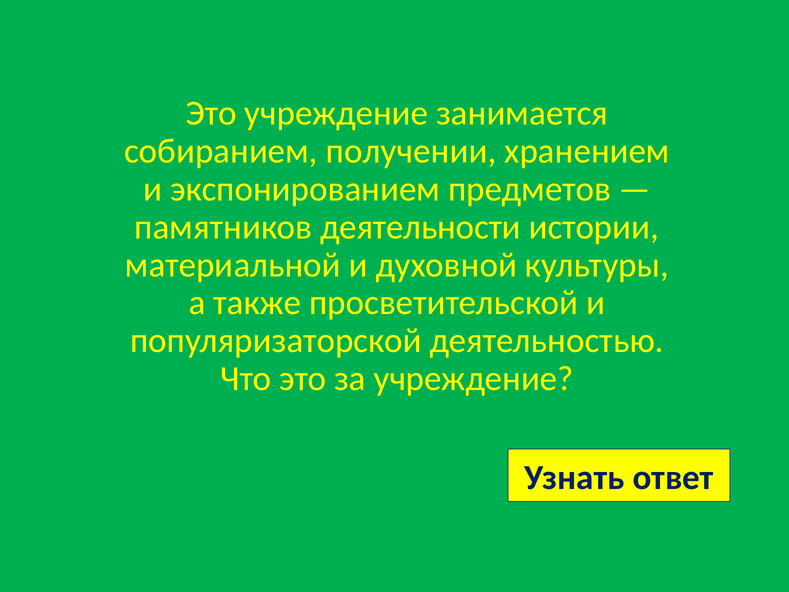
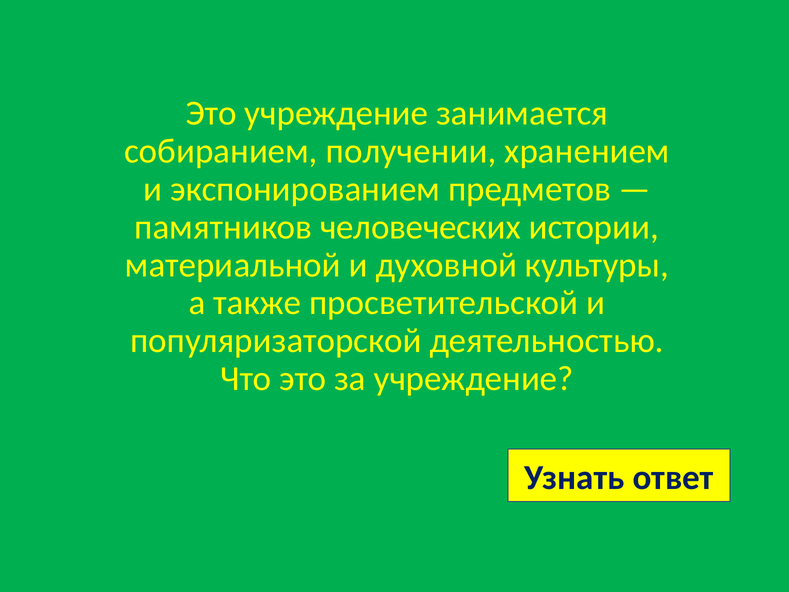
деятельности: деятельности -> человеческих
